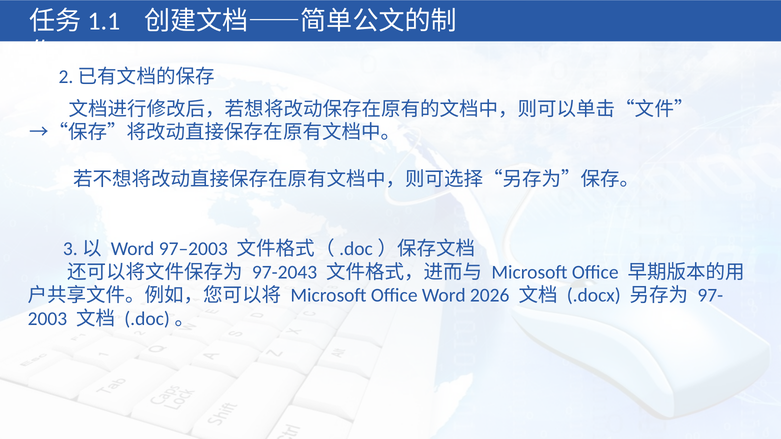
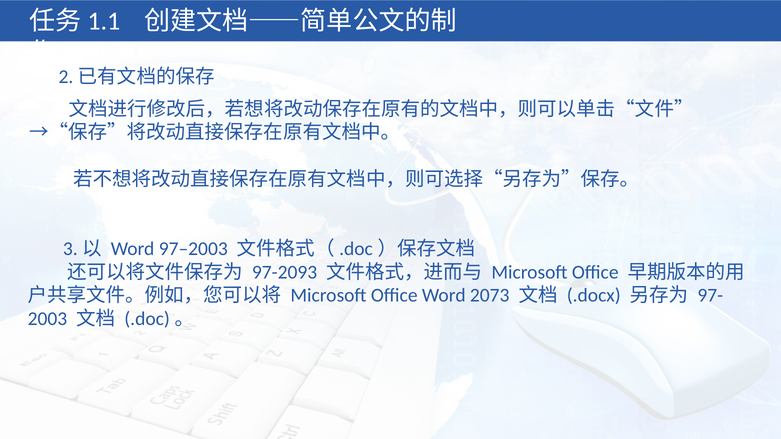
97-2043: 97-2043 -> 97-2093
2026: 2026 -> 2073
